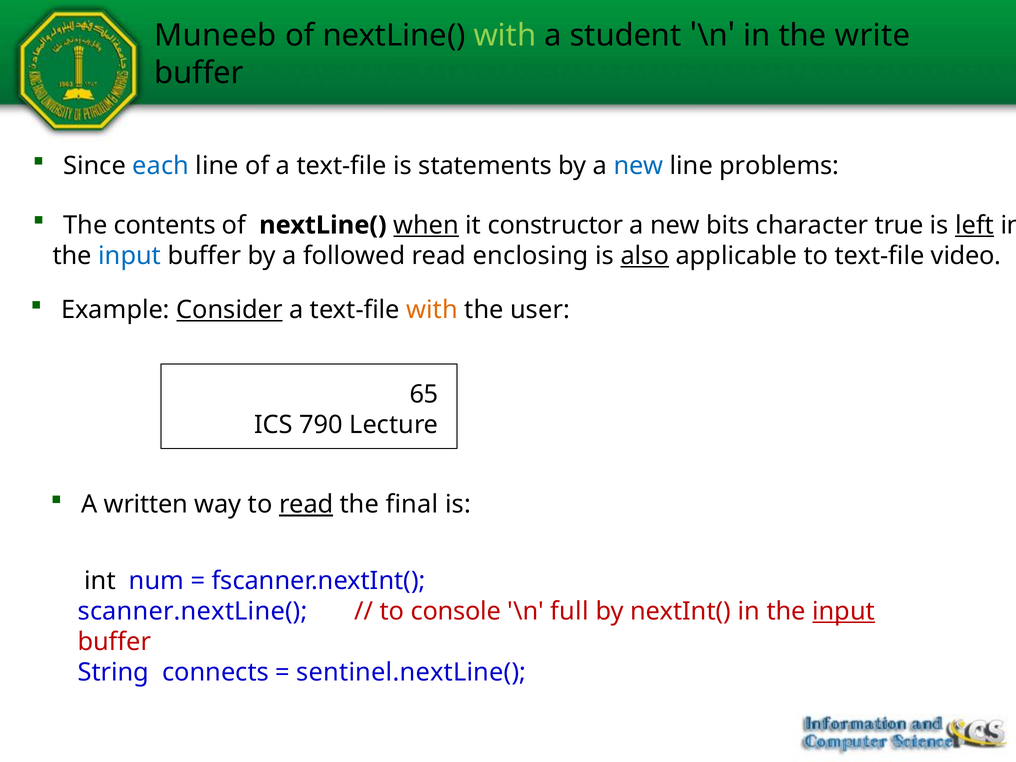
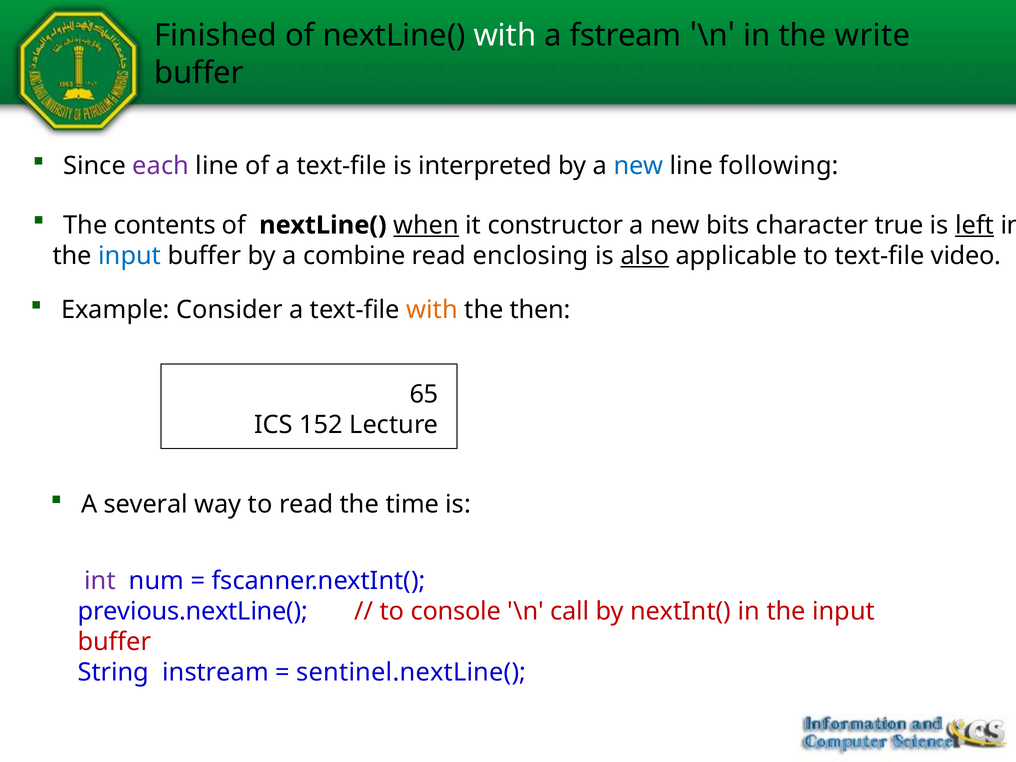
Muneeb: Muneeb -> Finished
with at (505, 35) colour: light green -> white
student: student -> fstream
each colour: blue -> purple
statements: statements -> interpreted
problems: problems -> following
followed: followed -> combine
Consider underline: present -> none
user: user -> then
790: 790 -> 152
written: written -> several
read at (306, 505) underline: present -> none
final: final -> time
int colour: black -> purple
scanner.nextLine(: scanner.nextLine( -> previous.nextLine(
full: full -> call
input at (844, 611) underline: present -> none
connects: connects -> instream
